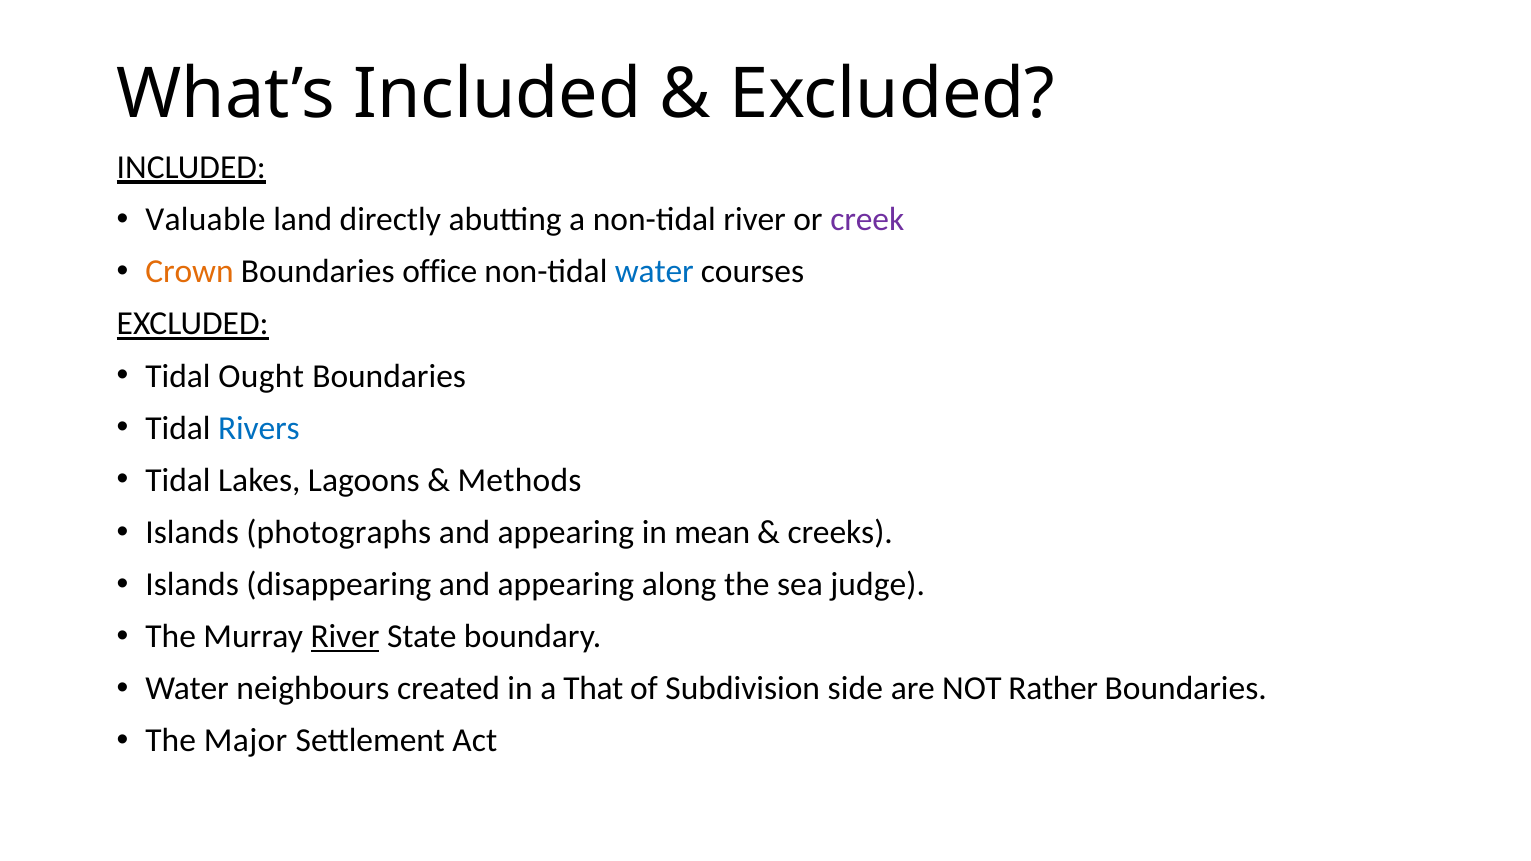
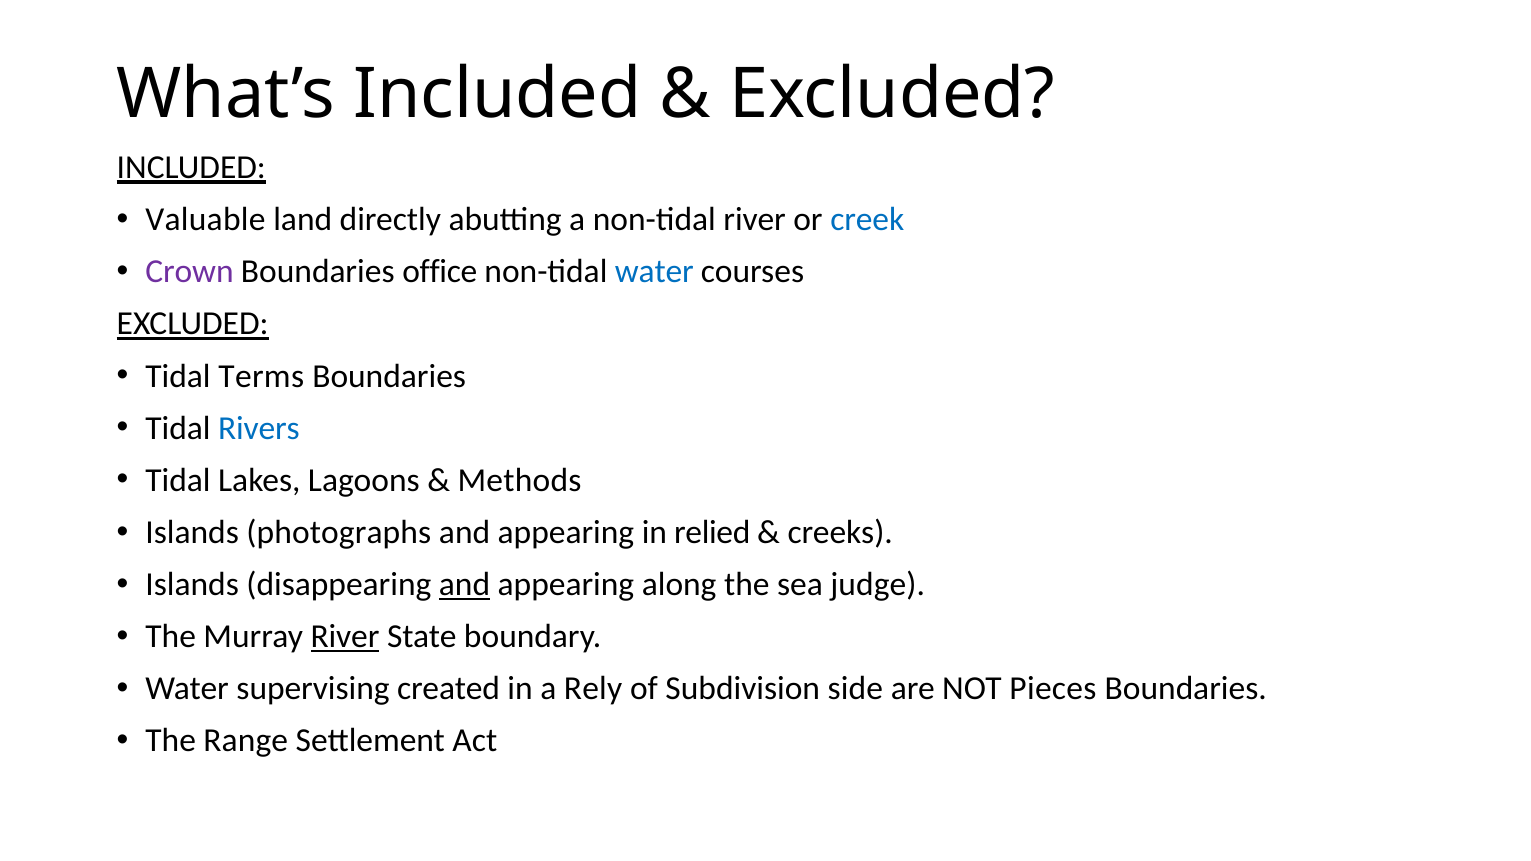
creek colour: purple -> blue
Crown colour: orange -> purple
Ought: Ought -> Terms
mean: mean -> relied
and at (465, 585) underline: none -> present
neighbours: neighbours -> supervising
That: That -> Rely
Rather: Rather -> Pieces
Major: Major -> Range
